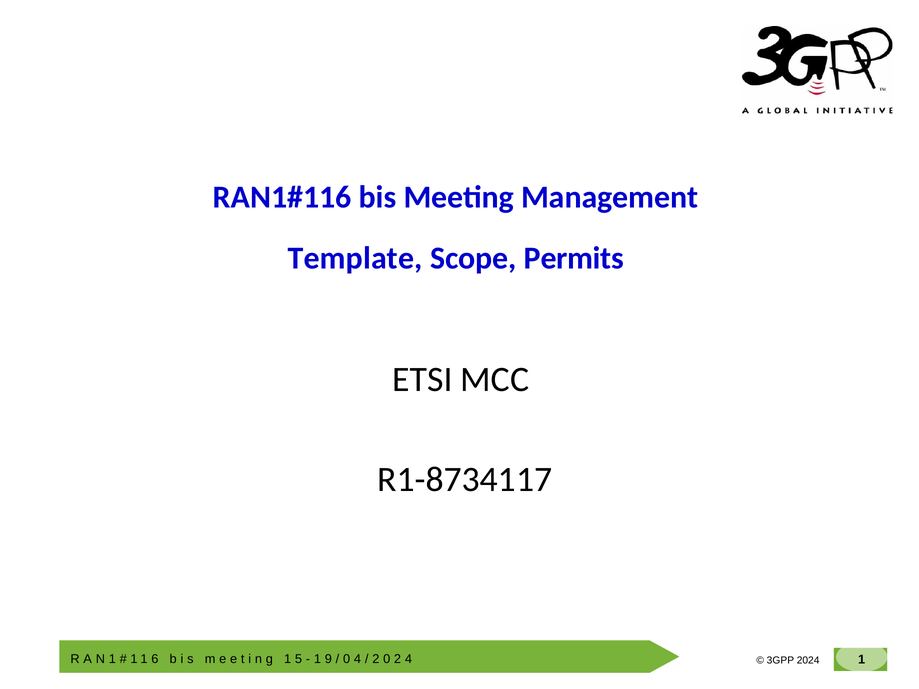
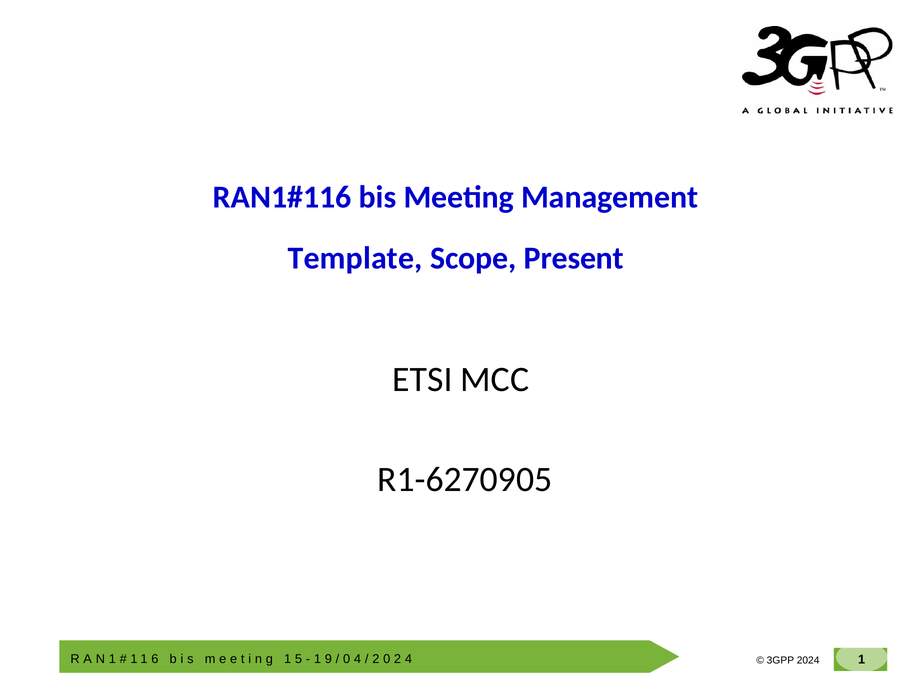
Permits: Permits -> Present
R1-8734117: R1-8734117 -> R1-6270905
